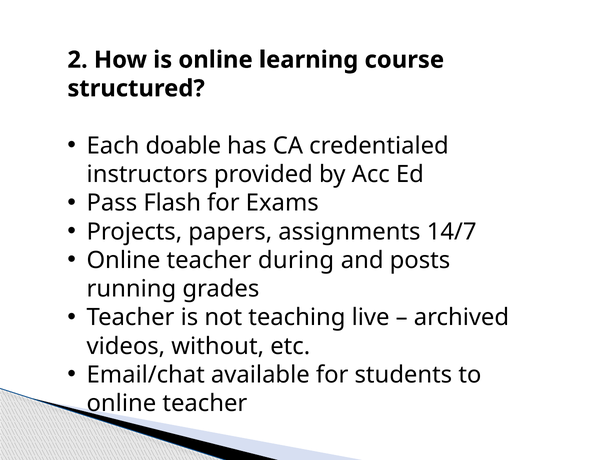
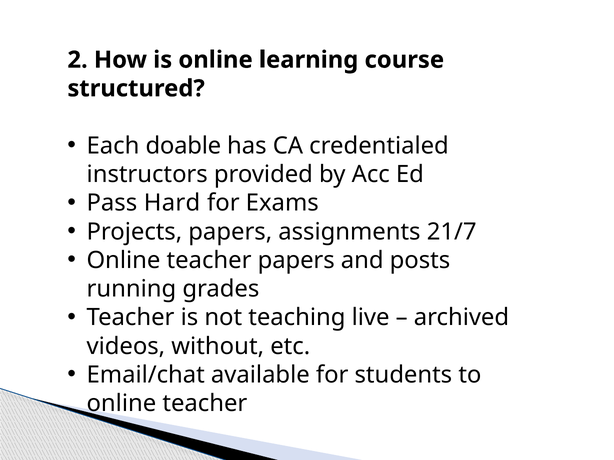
Flash: Flash -> Hard
14/7: 14/7 -> 21/7
teacher during: during -> papers
